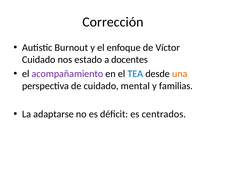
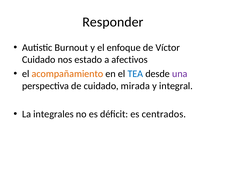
Corrección: Corrección -> Responder
docentes: docentes -> afectivos
acompañamiento colour: purple -> orange
una colour: orange -> purple
mental: mental -> mirada
familias: familias -> integral
adaptarse: adaptarse -> integrales
